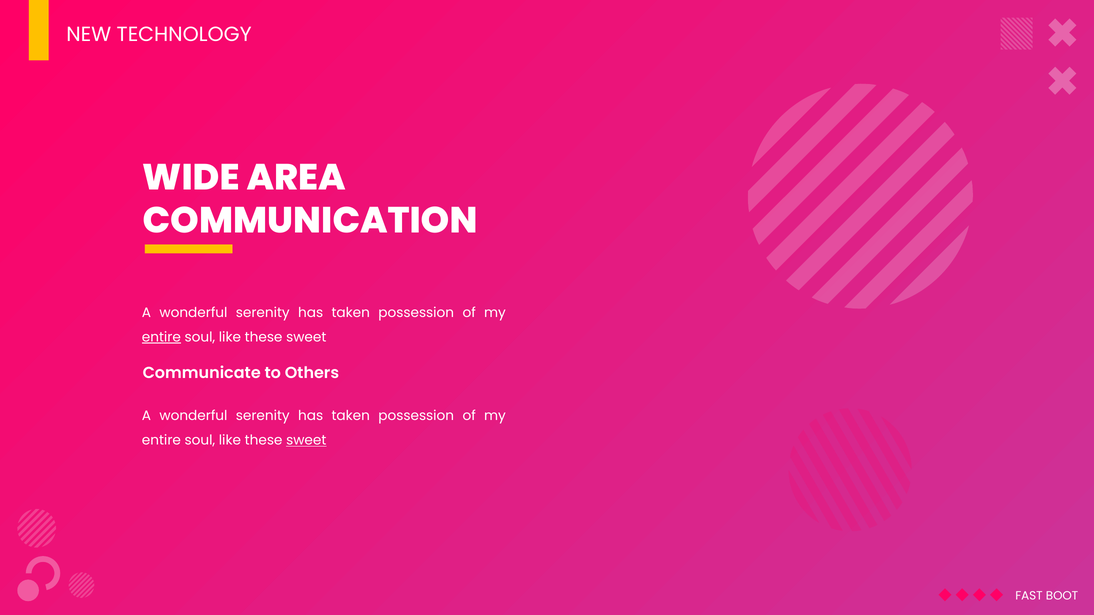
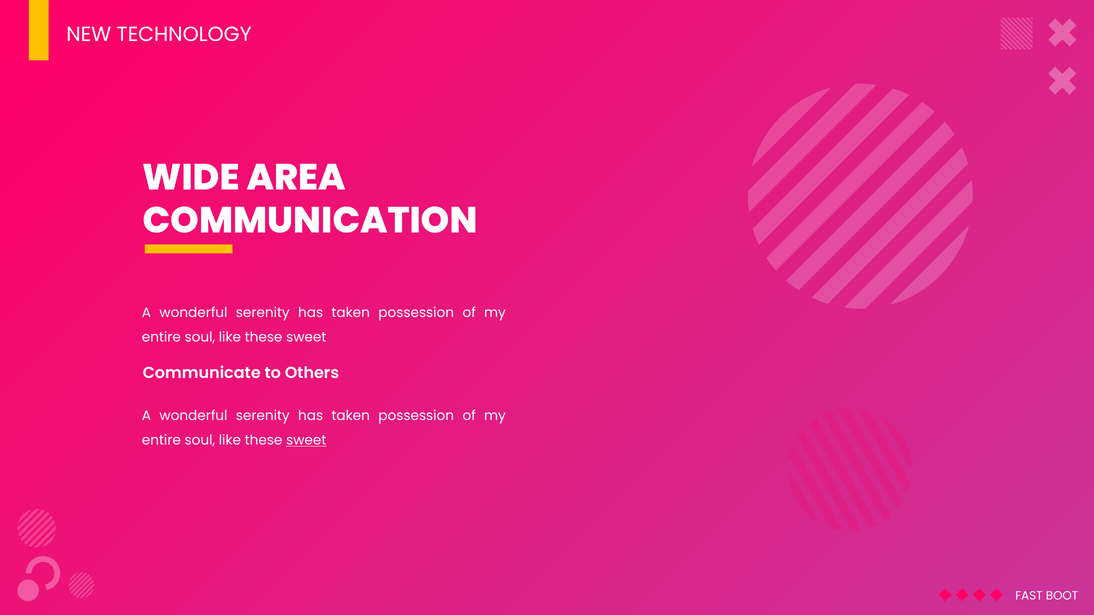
entire at (161, 337) underline: present -> none
